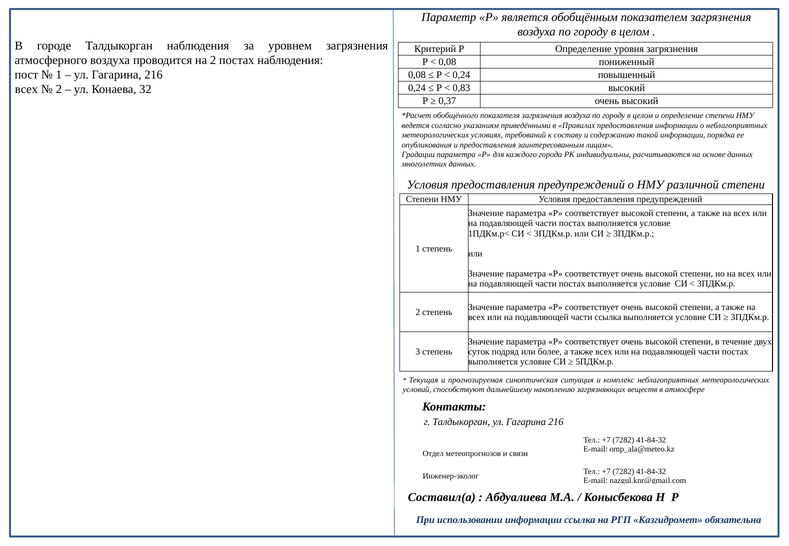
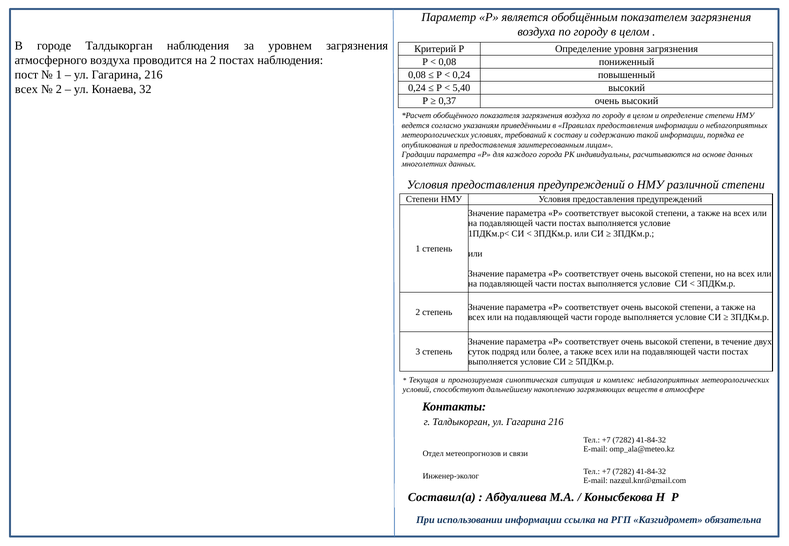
0,83: 0,83 -> 5,40
части ссылка: ссылка -> городе
